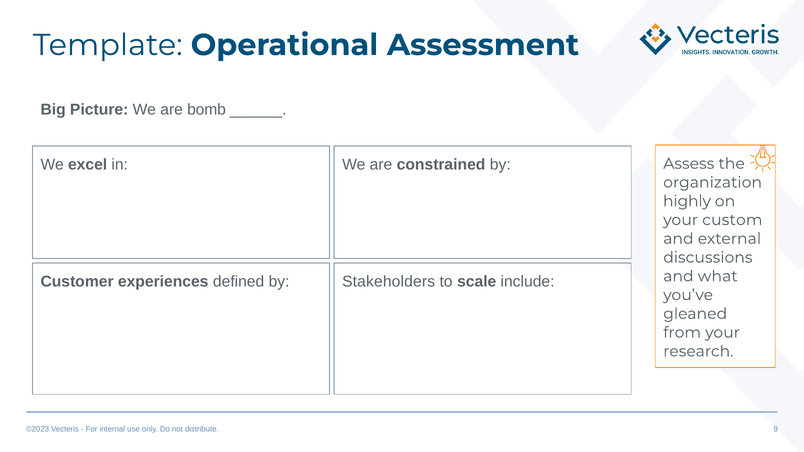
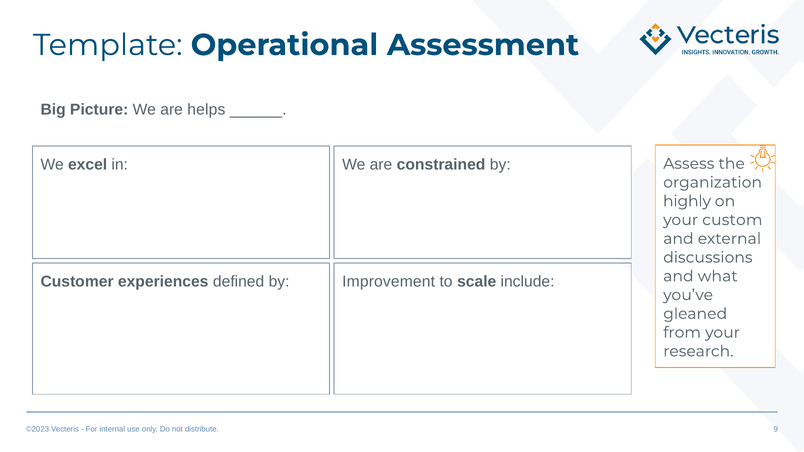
bomb: bomb -> helps
Stakeholders: Stakeholders -> Improvement
